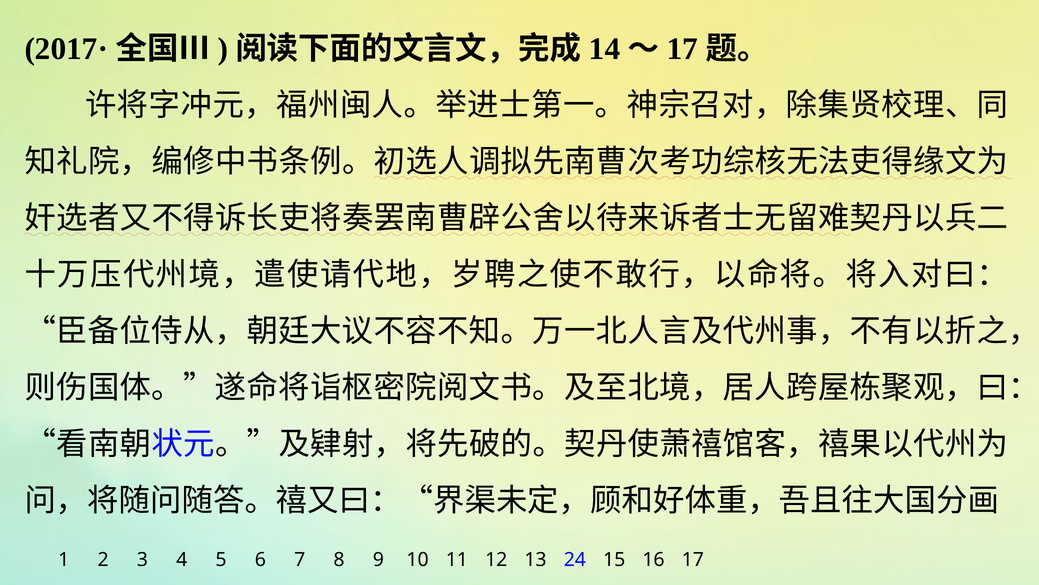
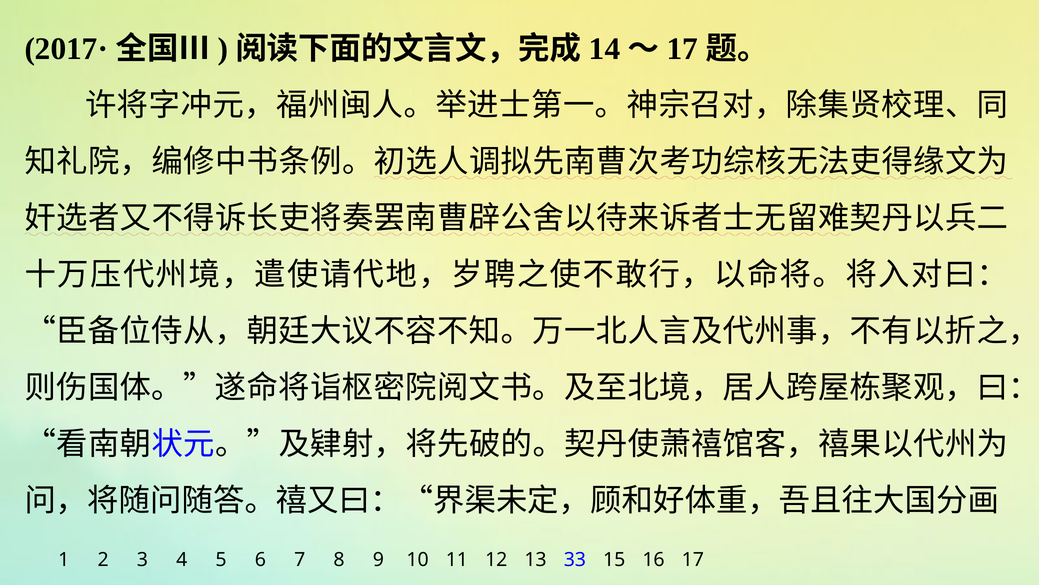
24: 24 -> 33
